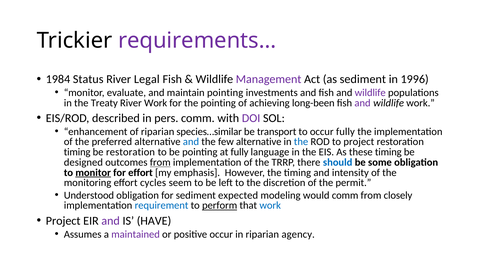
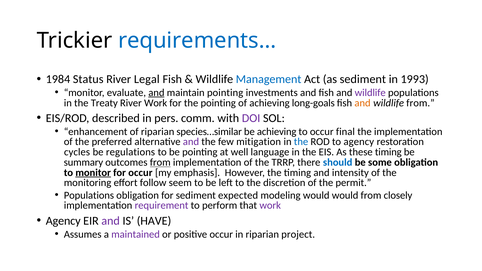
requirements… colour: purple -> blue
Management colour: purple -> blue
1996: 1996 -> 1993
and at (156, 93) underline: none -> present
long-been: long-been -> long-goals
and at (363, 103) colour: purple -> orange
wildlife work: work -> from
be transport: transport -> achieving
occur fully: fully -> final
and at (191, 142) colour: blue -> purple
few alternative: alternative -> mitigation
to project: project -> agency
timing at (77, 152): timing -> cycles
be restoration: restoration -> regulations
at fully: fully -> well
designed: designed -> summary
for effort: effort -> occur
cycles: cycles -> follow
Understood at (89, 195): Understood -> Populations
would comm: comm -> would
requirement colour: blue -> purple
perform underline: present -> none
work at (270, 206) colour: blue -> purple
Project at (63, 221): Project -> Agency
agency: agency -> project
